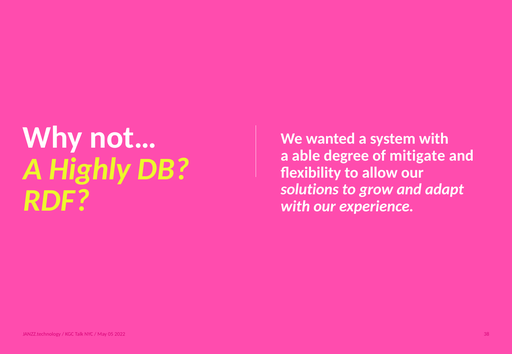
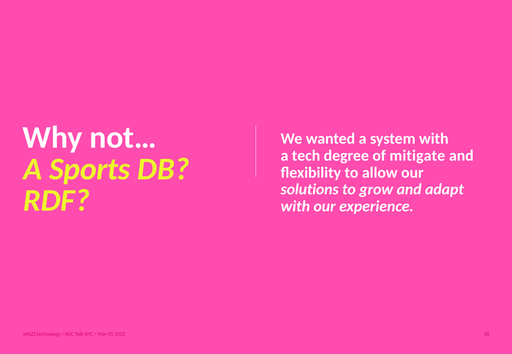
able: able -> tech
Highly: Highly -> Sports
